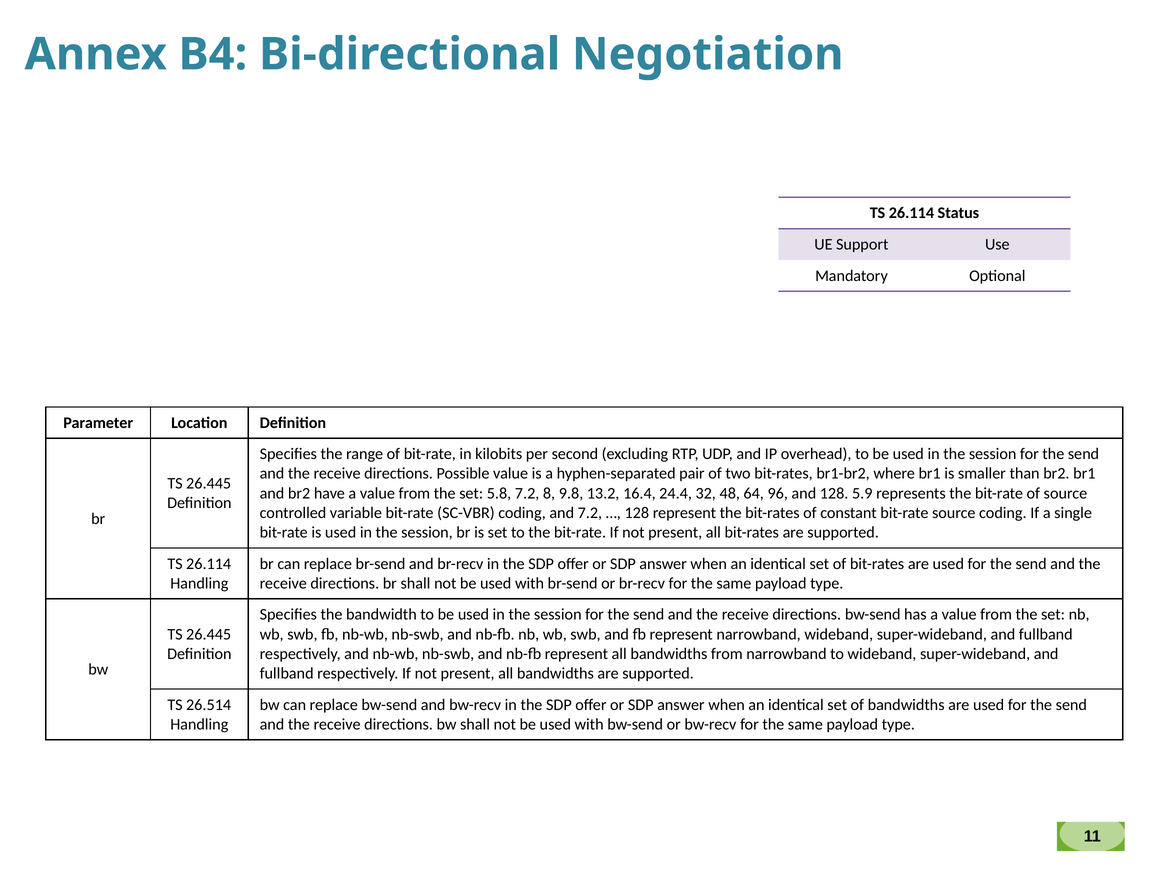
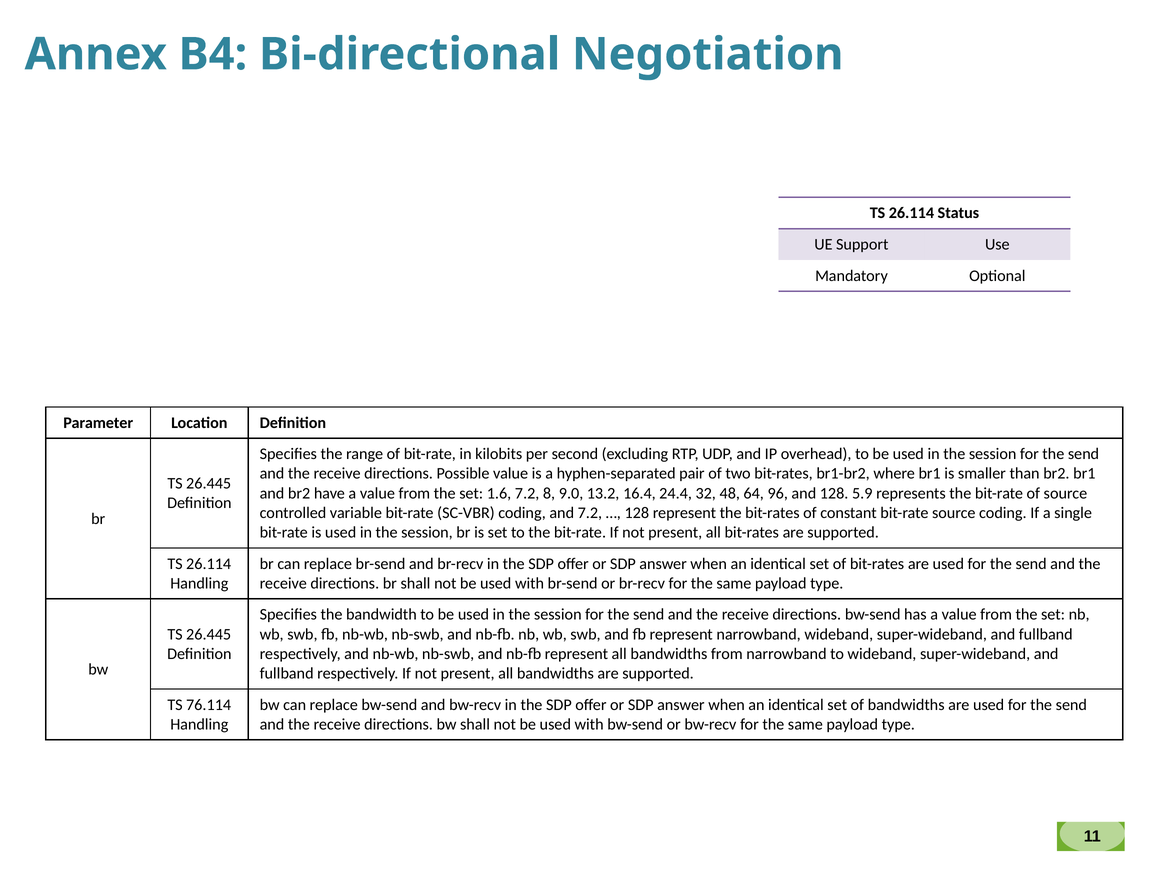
5.8: 5.8 -> 1.6
9.8: 9.8 -> 9.0
26.514: 26.514 -> 76.114
